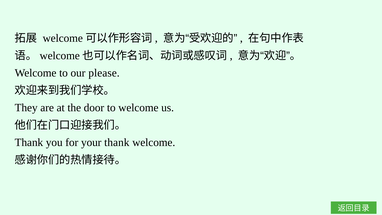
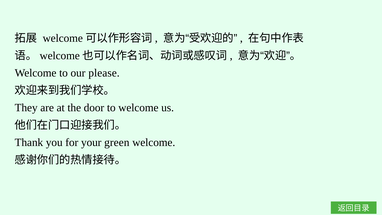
your thank: thank -> green
